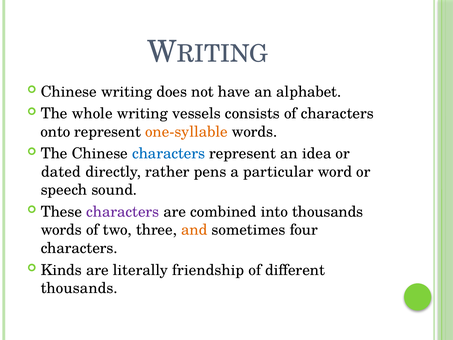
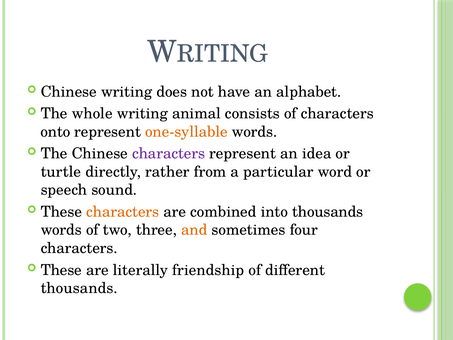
vessels: vessels -> animal
characters at (169, 154) colour: blue -> purple
dated: dated -> turtle
pens: pens -> from
characters at (123, 212) colour: purple -> orange
Kinds at (61, 270): Kinds -> These
